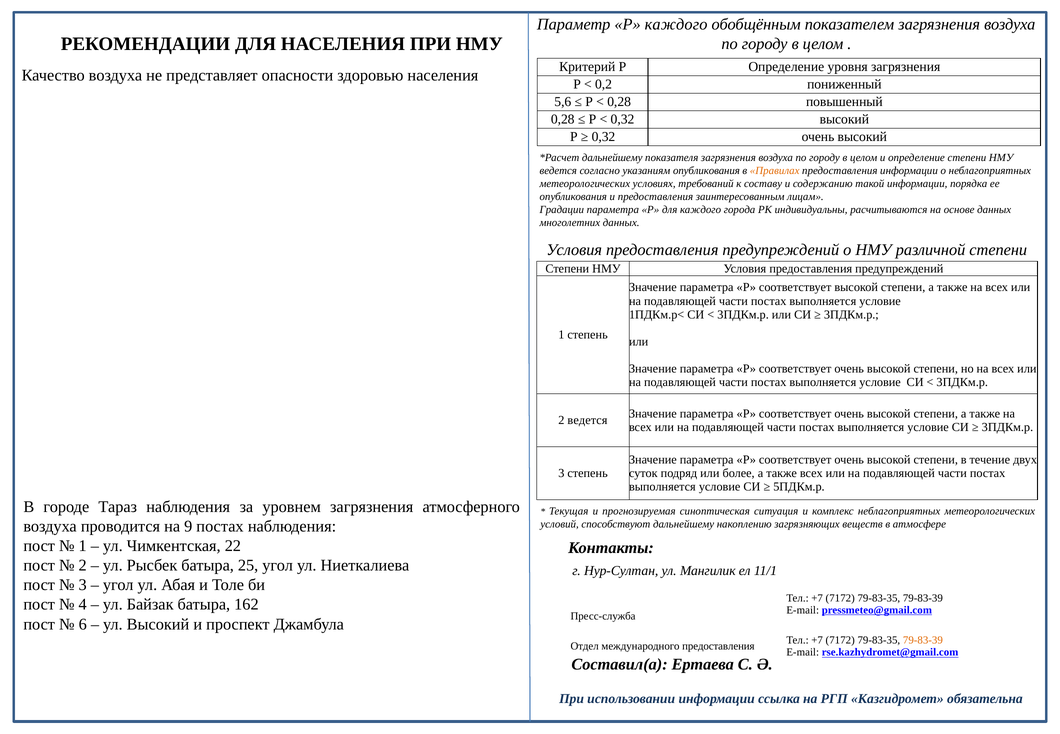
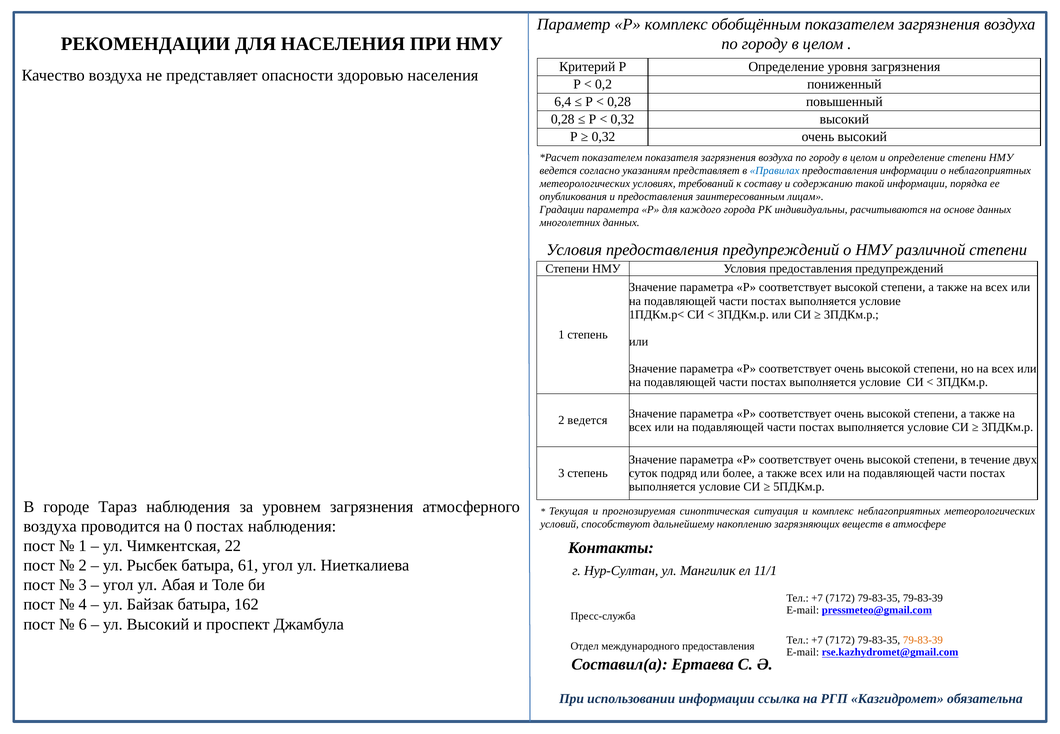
Р каждого: каждого -> комплекс
5,6: 5,6 -> 6,4
дальнейшему at (612, 158): дальнейшему -> показателем
указаниям опубликования: опубликования -> представляет
Правилах colour: orange -> blue
9: 9 -> 0
25: 25 -> 61
